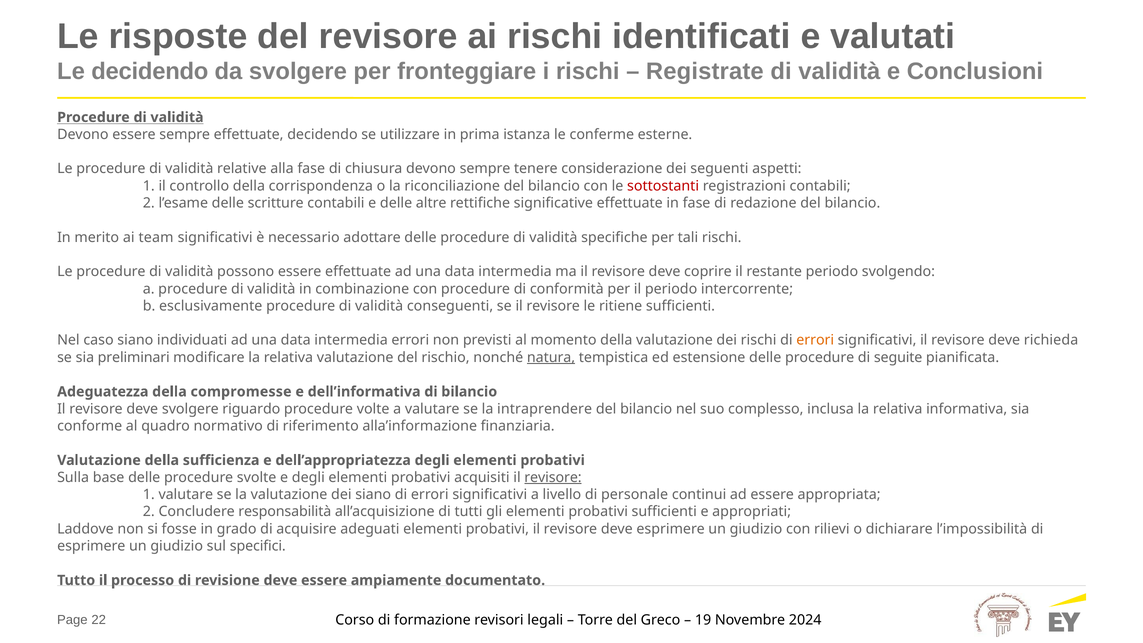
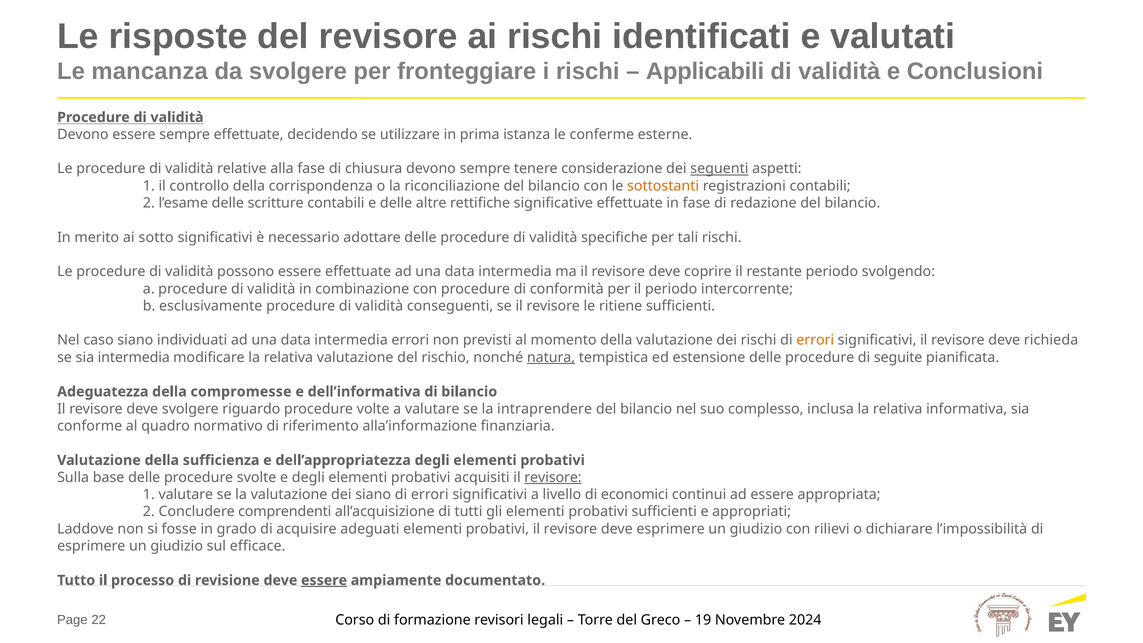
Le decidendo: decidendo -> mancanza
Registrate: Registrate -> Applicabili
seguenti underline: none -> present
sottostanti colour: red -> orange
team: team -> sotto
sia preliminari: preliminari -> intermedia
personale: personale -> economici
responsabilità: responsabilità -> comprendenti
specifici: specifici -> efficace
essere at (324, 580) underline: none -> present
